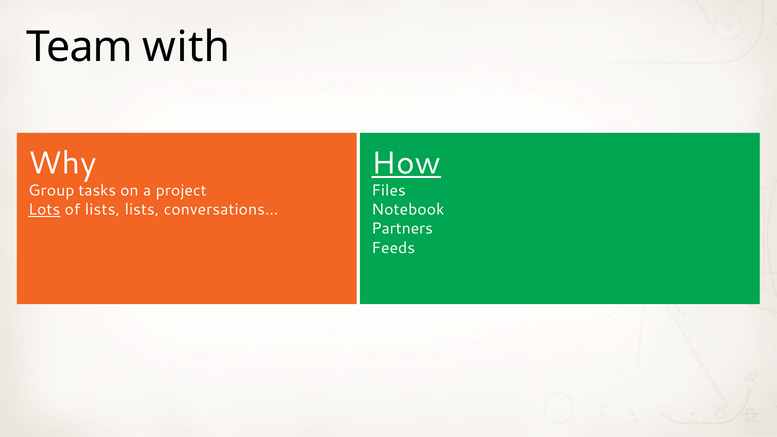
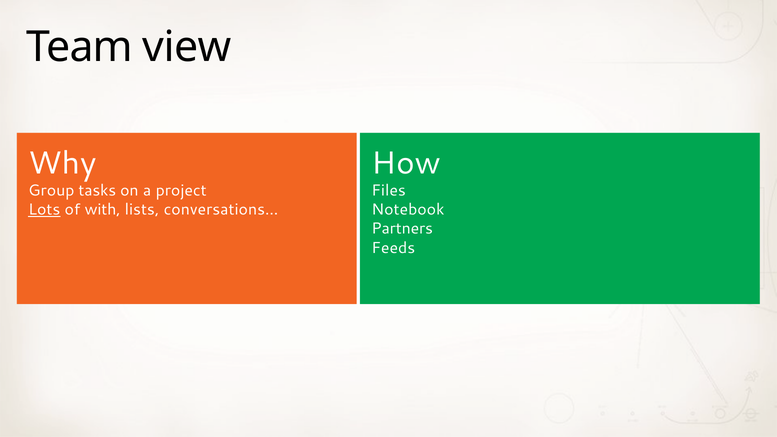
with: with -> view
How underline: present -> none
of lists: lists -> with
